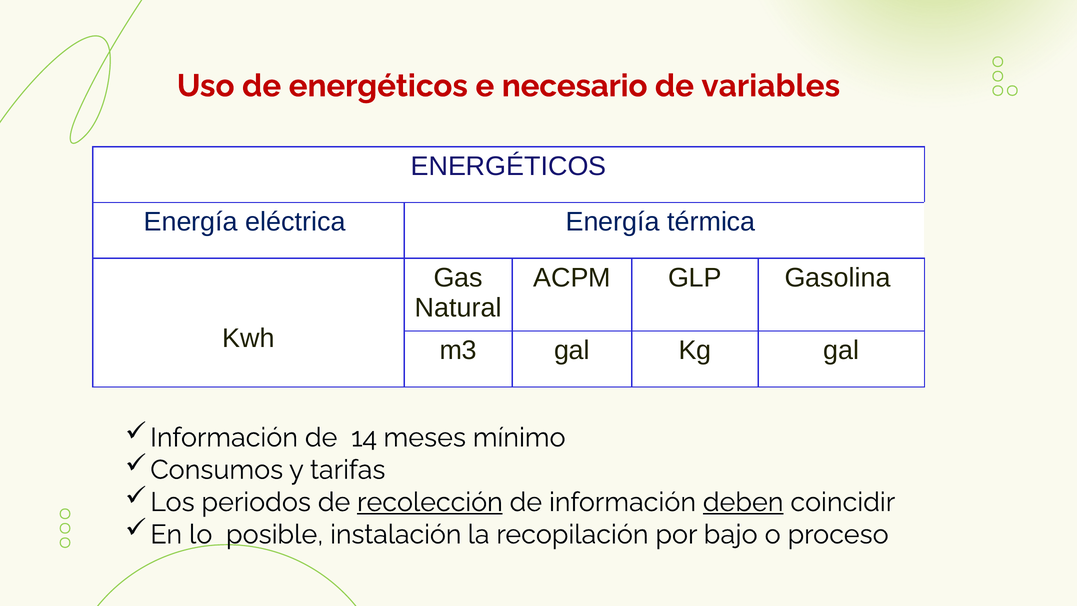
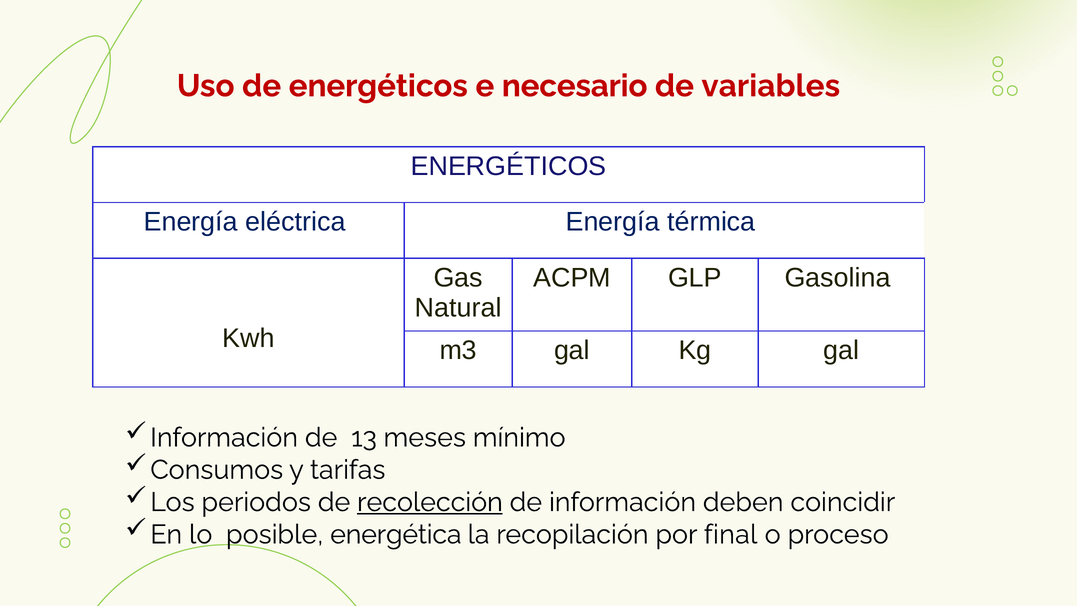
14: 14 -> 13
deben underline: present -> none
instalación: instalación -> energética
bajo: bajo -> final
